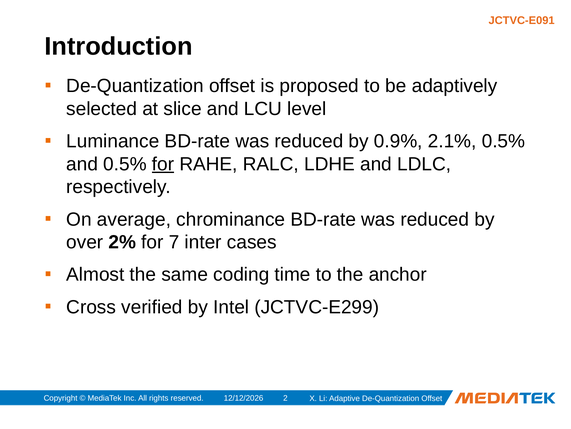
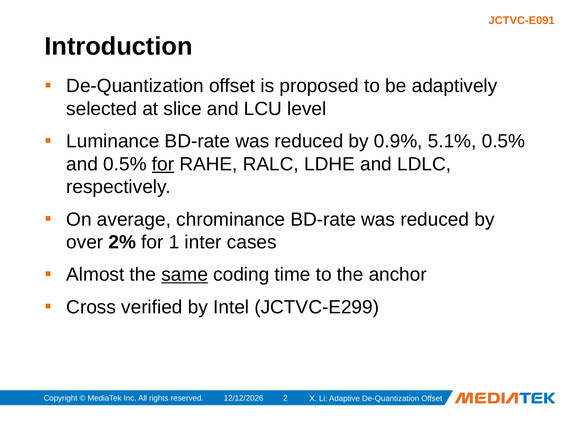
2.1%: 2.1% -> 5.1%
7: 7 -> 1
same underline: none -> present
